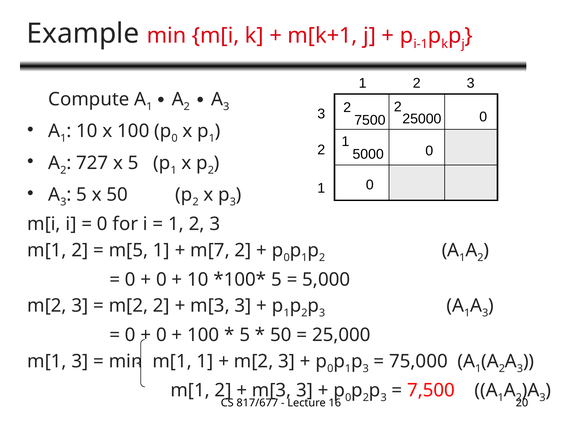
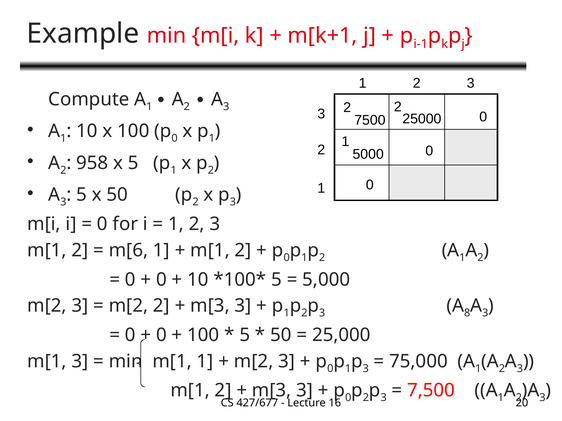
727: 727 -> 958
m[5: m[5 -> m[6
m[7 at (210, 251): m[7 -> m[1
1 at (467, 313): 1 -> 8
817/677: 817/677 -> 427/677
